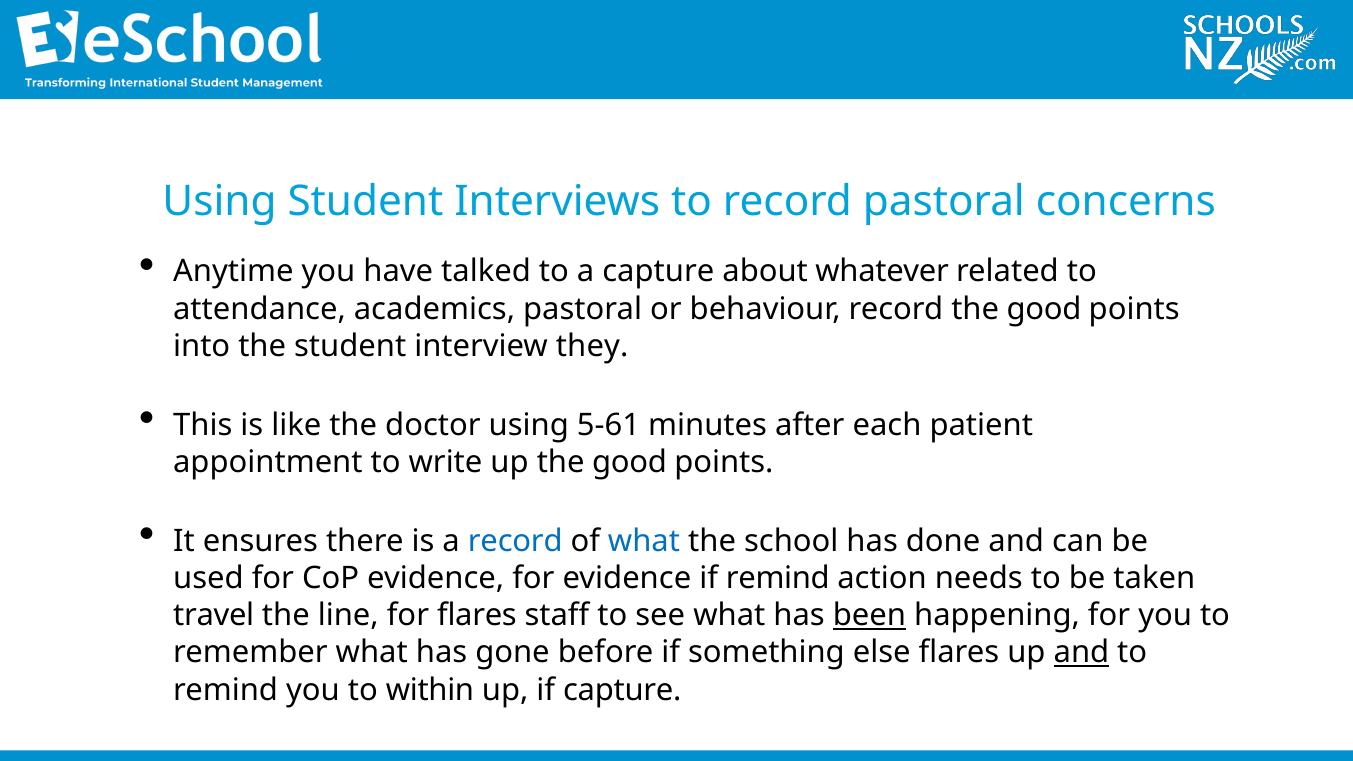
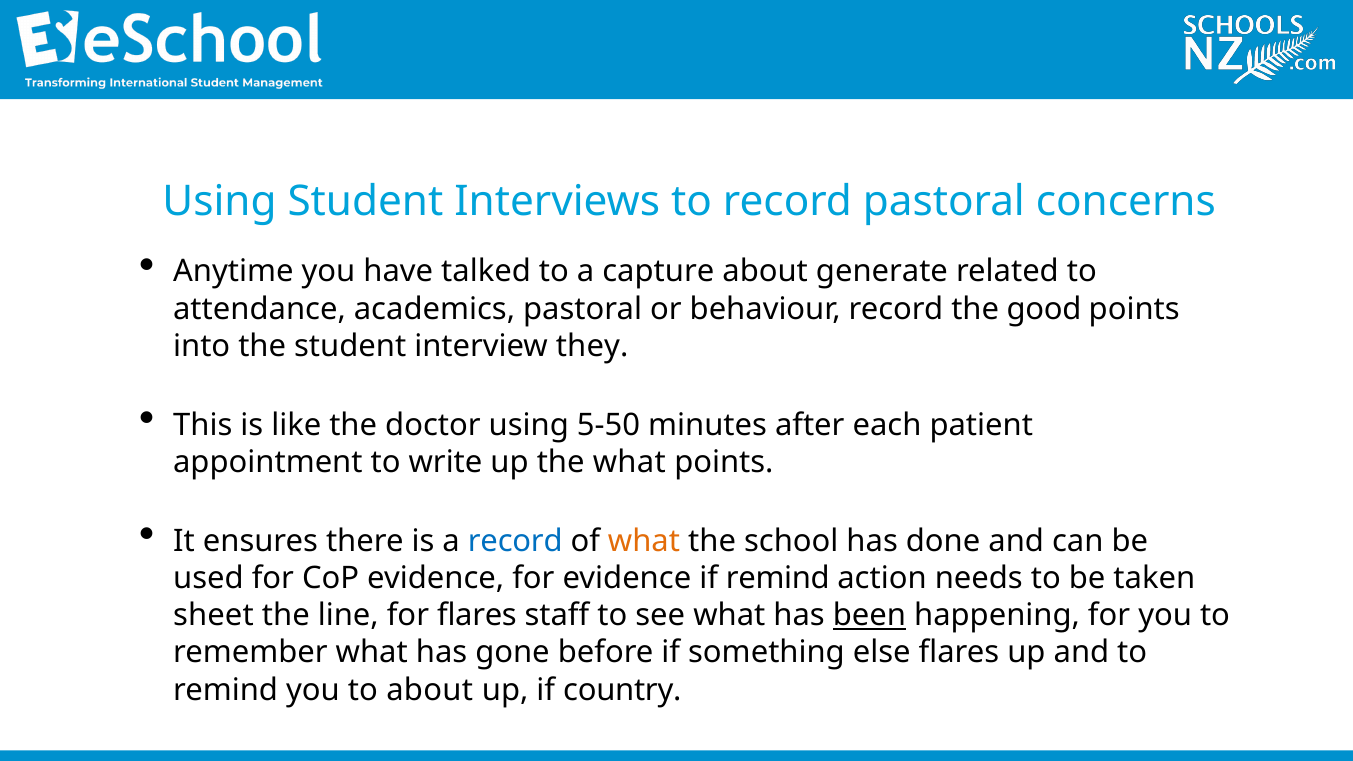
whatever: whatever -> generate
5-61: 5-61 -> 5-50
up the good: good -> what
what at (644, 541) colour: blue -> orange
travel: travel -> sheet
and at (1081, 653) underline: present -> none
to within: within -> about
if capture: capture -> country
